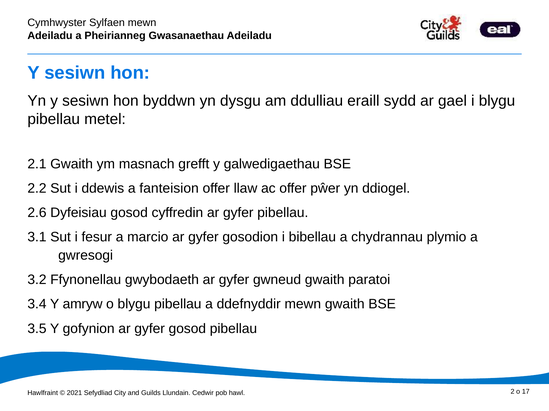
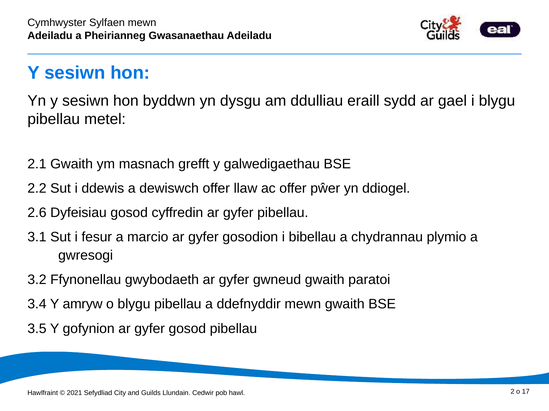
fanteision: fanteision -> dewiswch
